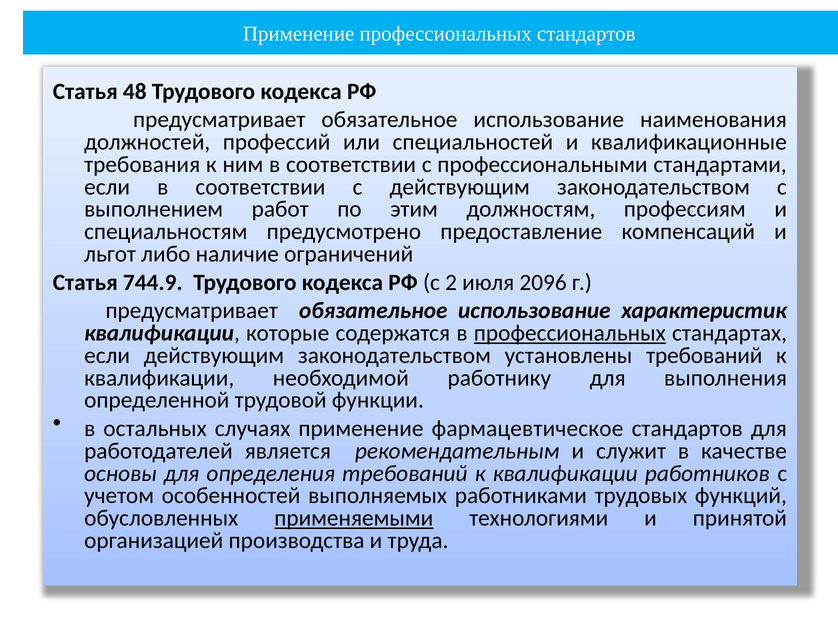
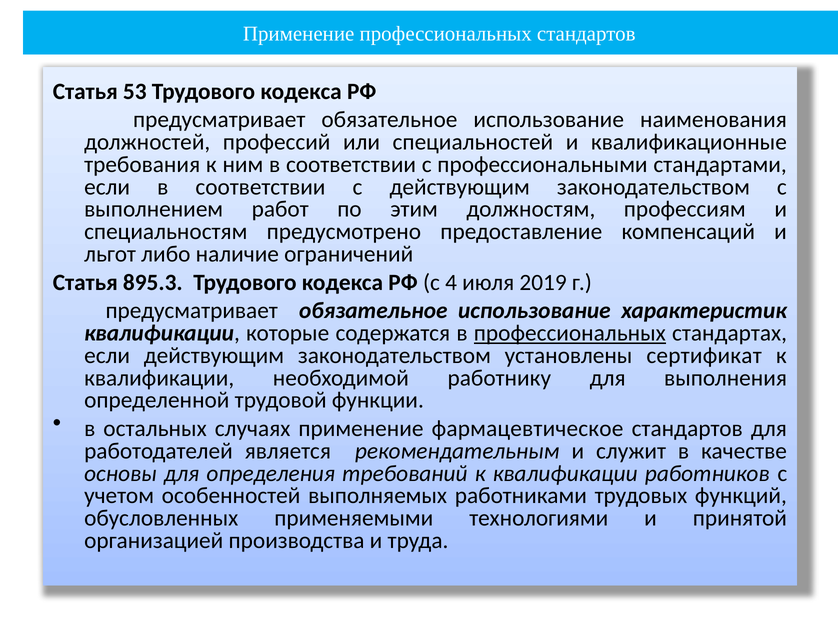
48: 48 -> 53
744.9: 744.9 -> 895.3
2: 2 -> 4
2096: 2096 -> 2019
установлены требований: требований -> сертификат
применяемыми underline: present -> none
